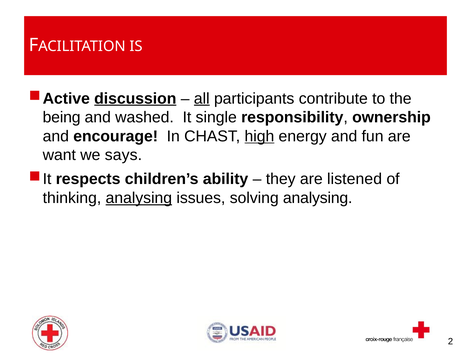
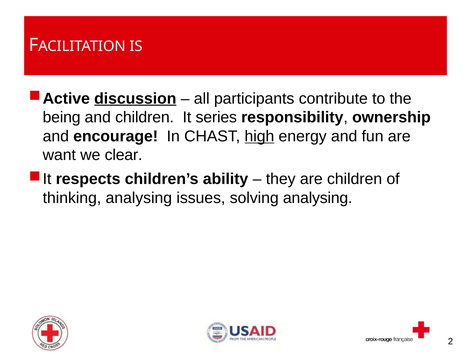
all underline: present -> none
and washed: washed -> children
single: single -> series
says: says -> clear
are listened: listened -> children
analysing at (139, 198) underline: present -> none
